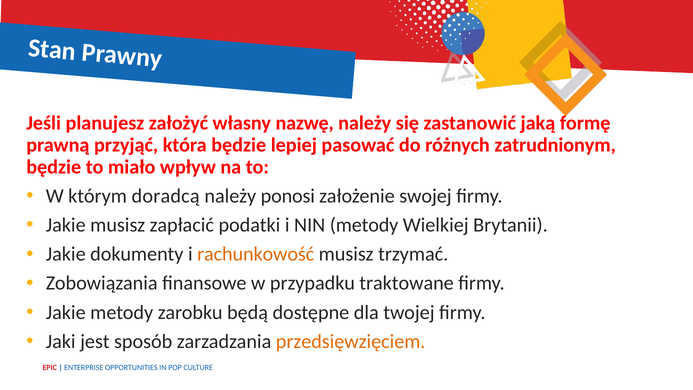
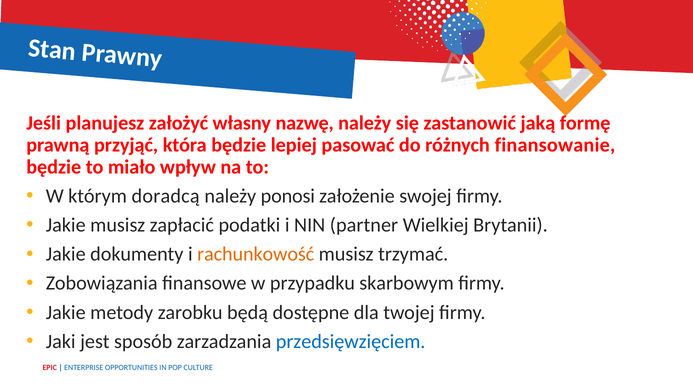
zatrudnionym: zatrudnionym -> finansowanie
NIN metody: metody -> partner
traktowane: traktowane -> skarbowym
przedsięwzięciem colour: orange -> blue
